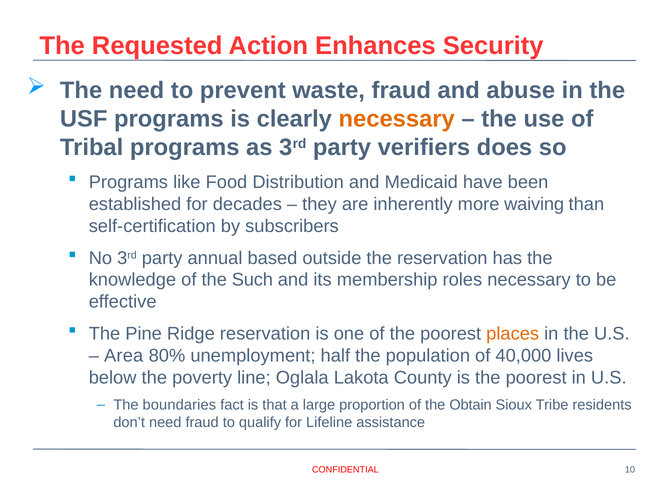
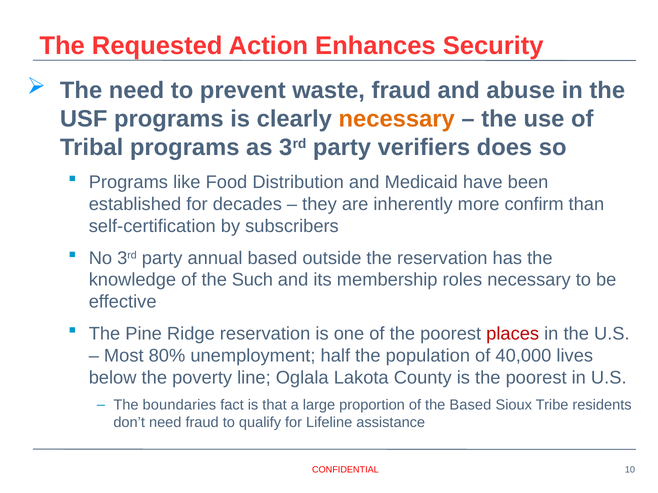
waiving: waiving -> confirm
places colour: orange -> red
Area: Area -> Most
the Obtain: Obtain -> Based
